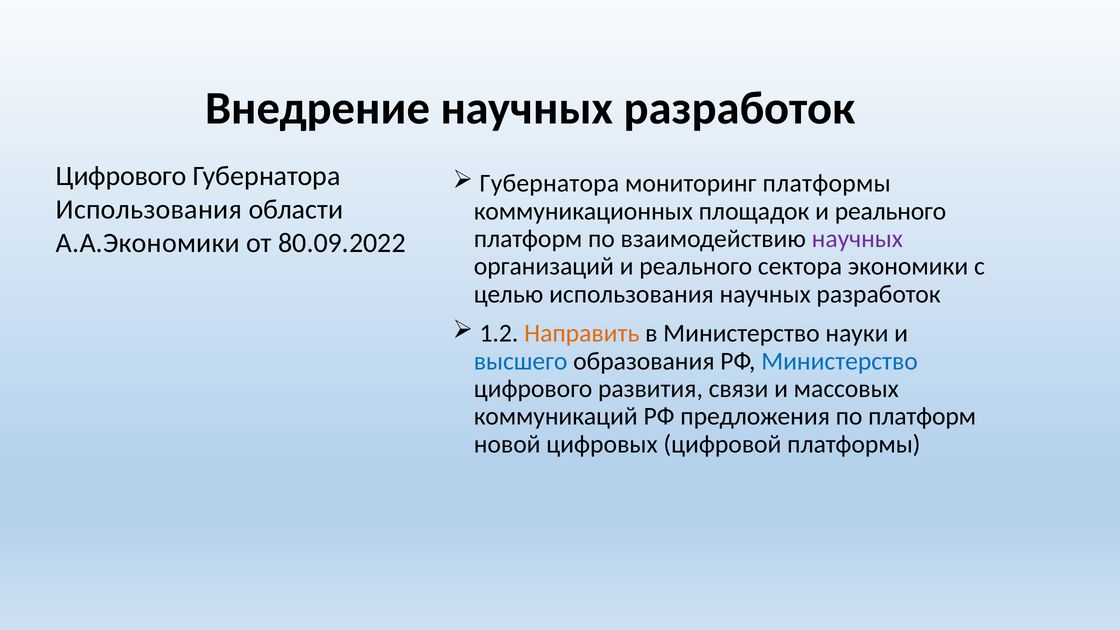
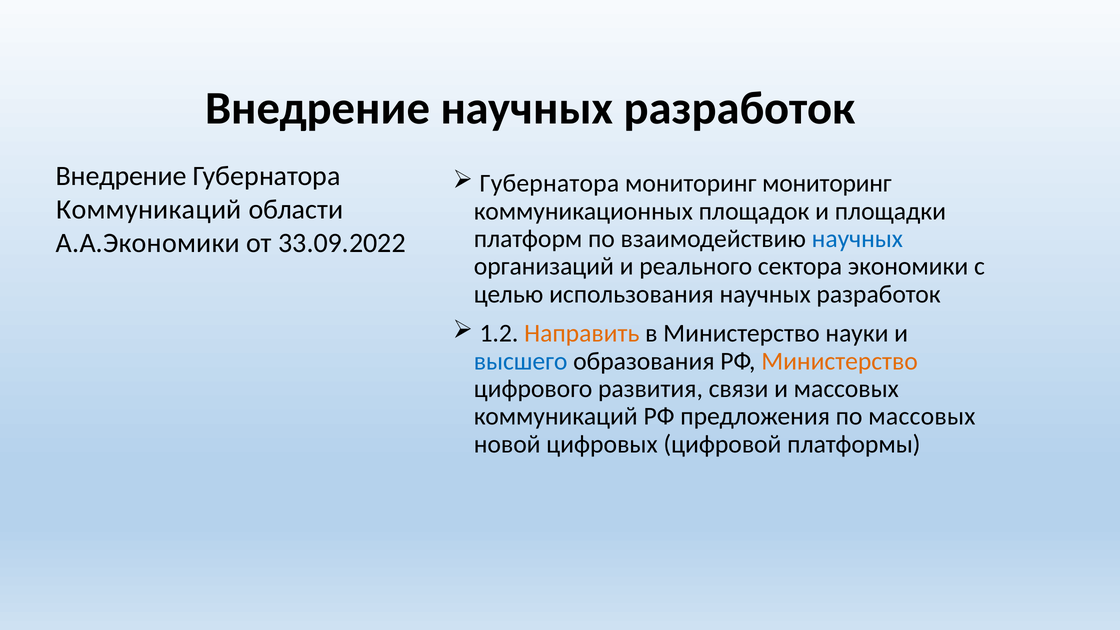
Цифрового at (121, 176): Цифрового -> Внедрение
мониторинг платформы: платформы -> мониторинг
Использования at (149, 209): Использования -> Коммуникаций
площадок и реального: реального -> площадки
научных at (857, 239) colour: purple -> blue
80.09.2022: 80.09.2022 -> 33.09.2022
Министерство at (840, 361) colour: blue -> orange
по платформ: платформ -> массовых
